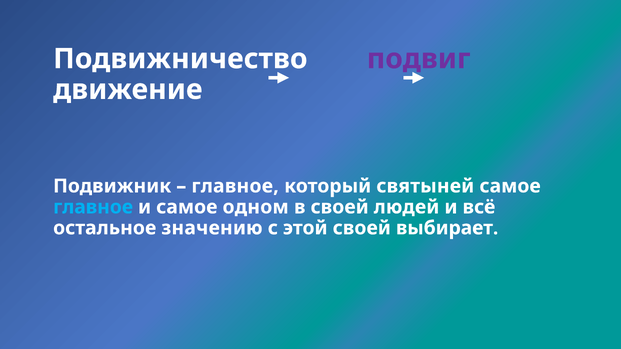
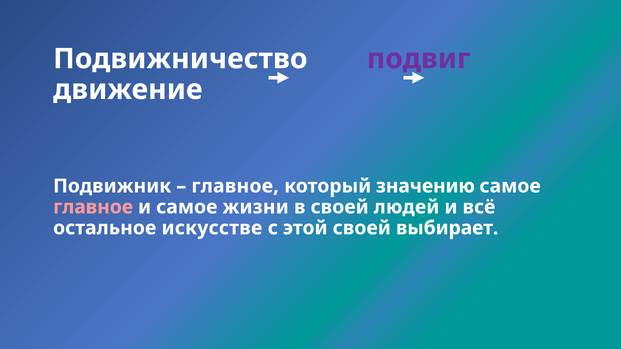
святыней: святыней -> значению
главное at (93, 207) colour: light blue -> pink
одном: одном -> жизни
значению: значению -> искусстве
